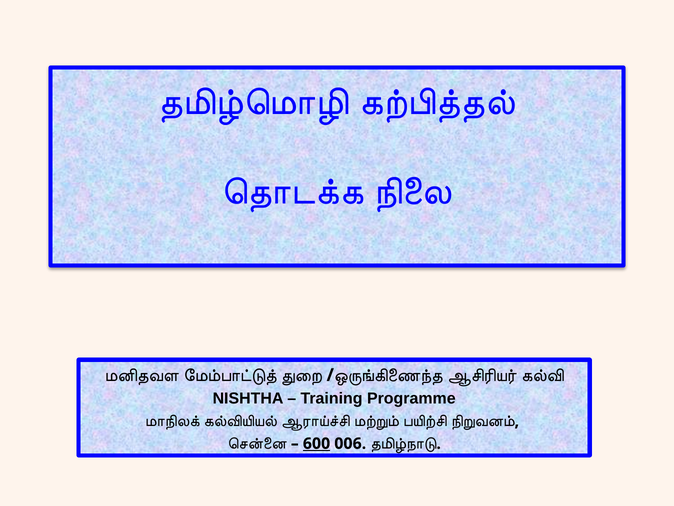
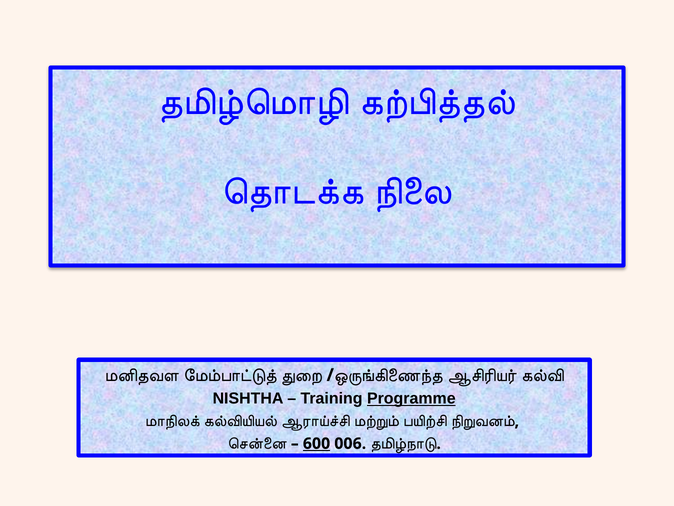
Programme underline: none -> present
